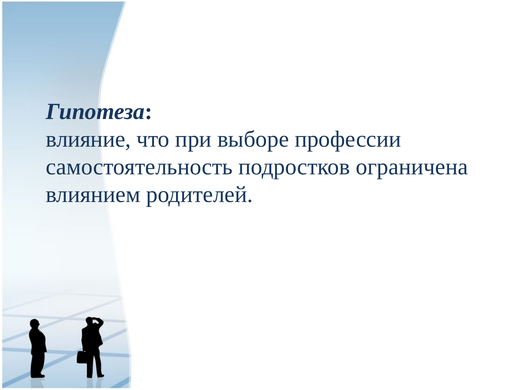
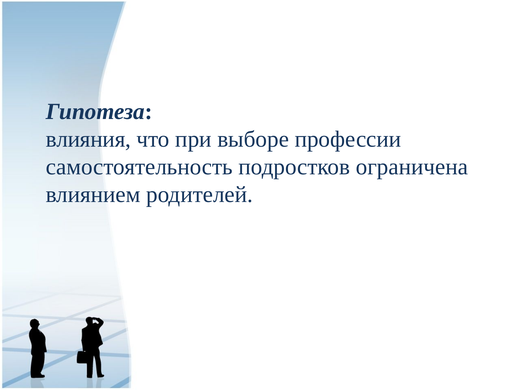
влияние: влияние -> влияния
